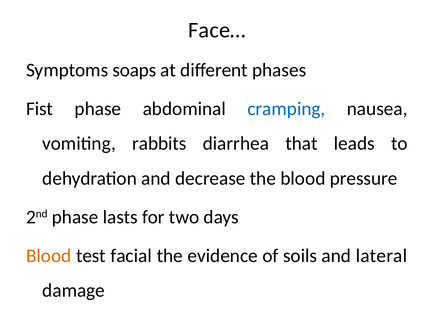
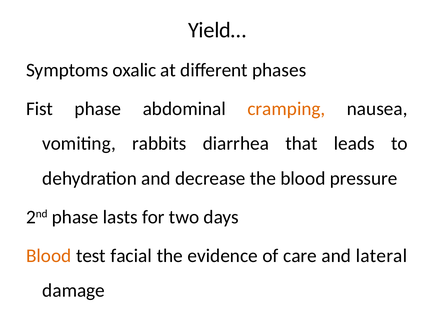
Face…: Face… -> Yield…
soaps: soaps -> oxalic
cramping colour: blue -> orange
soils: soils -> care
